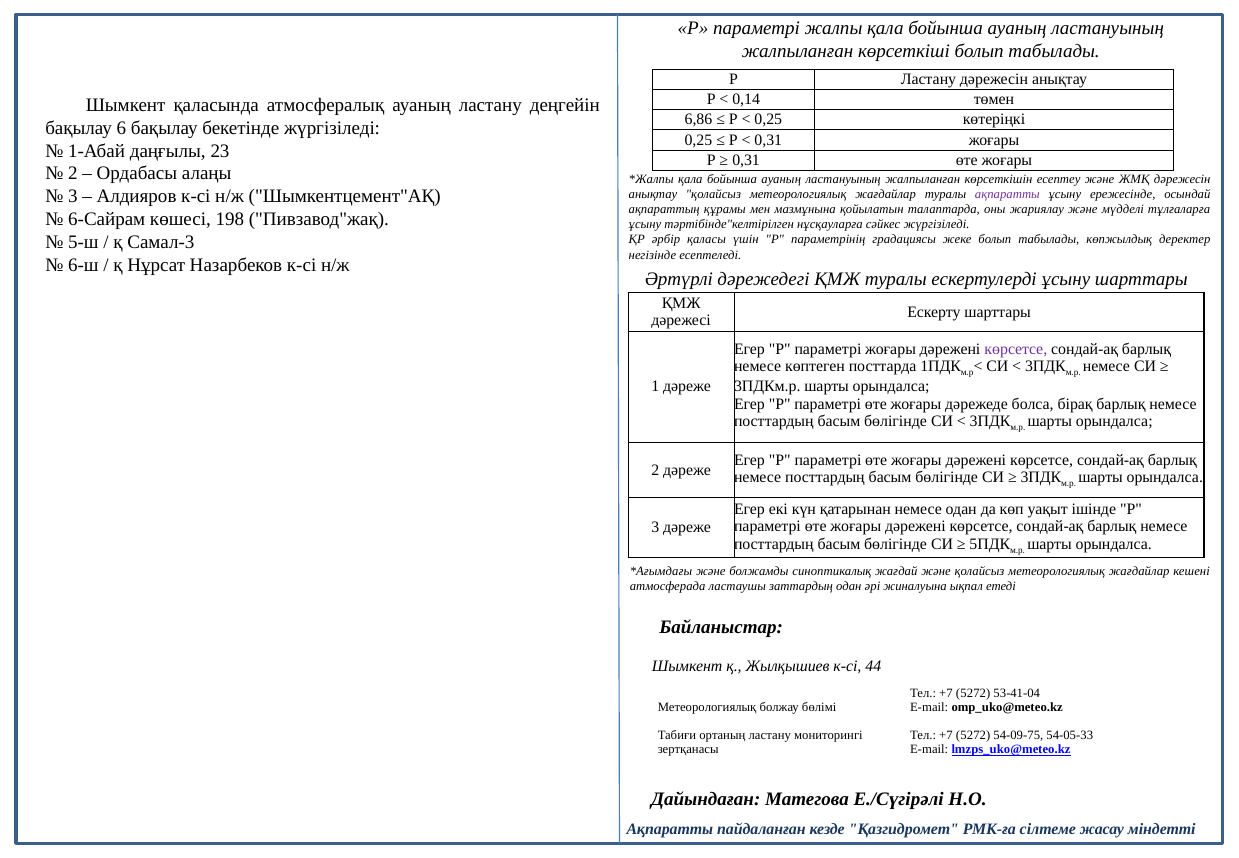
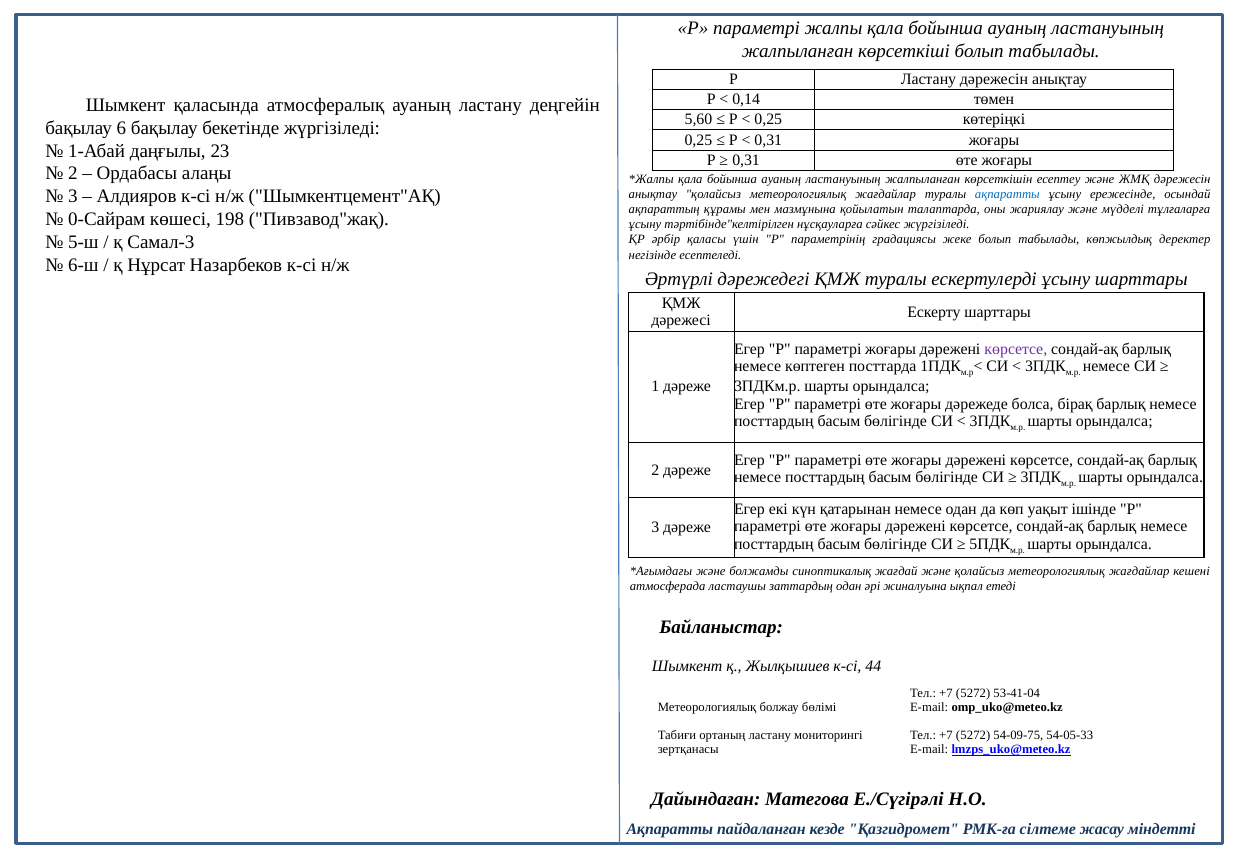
6,86: 6,86 -> 5,60
ақпаратты at (1007, 194) colour: purple -> blue
6-Сайрам: 6-Сайрам -> 0-Сайрам
